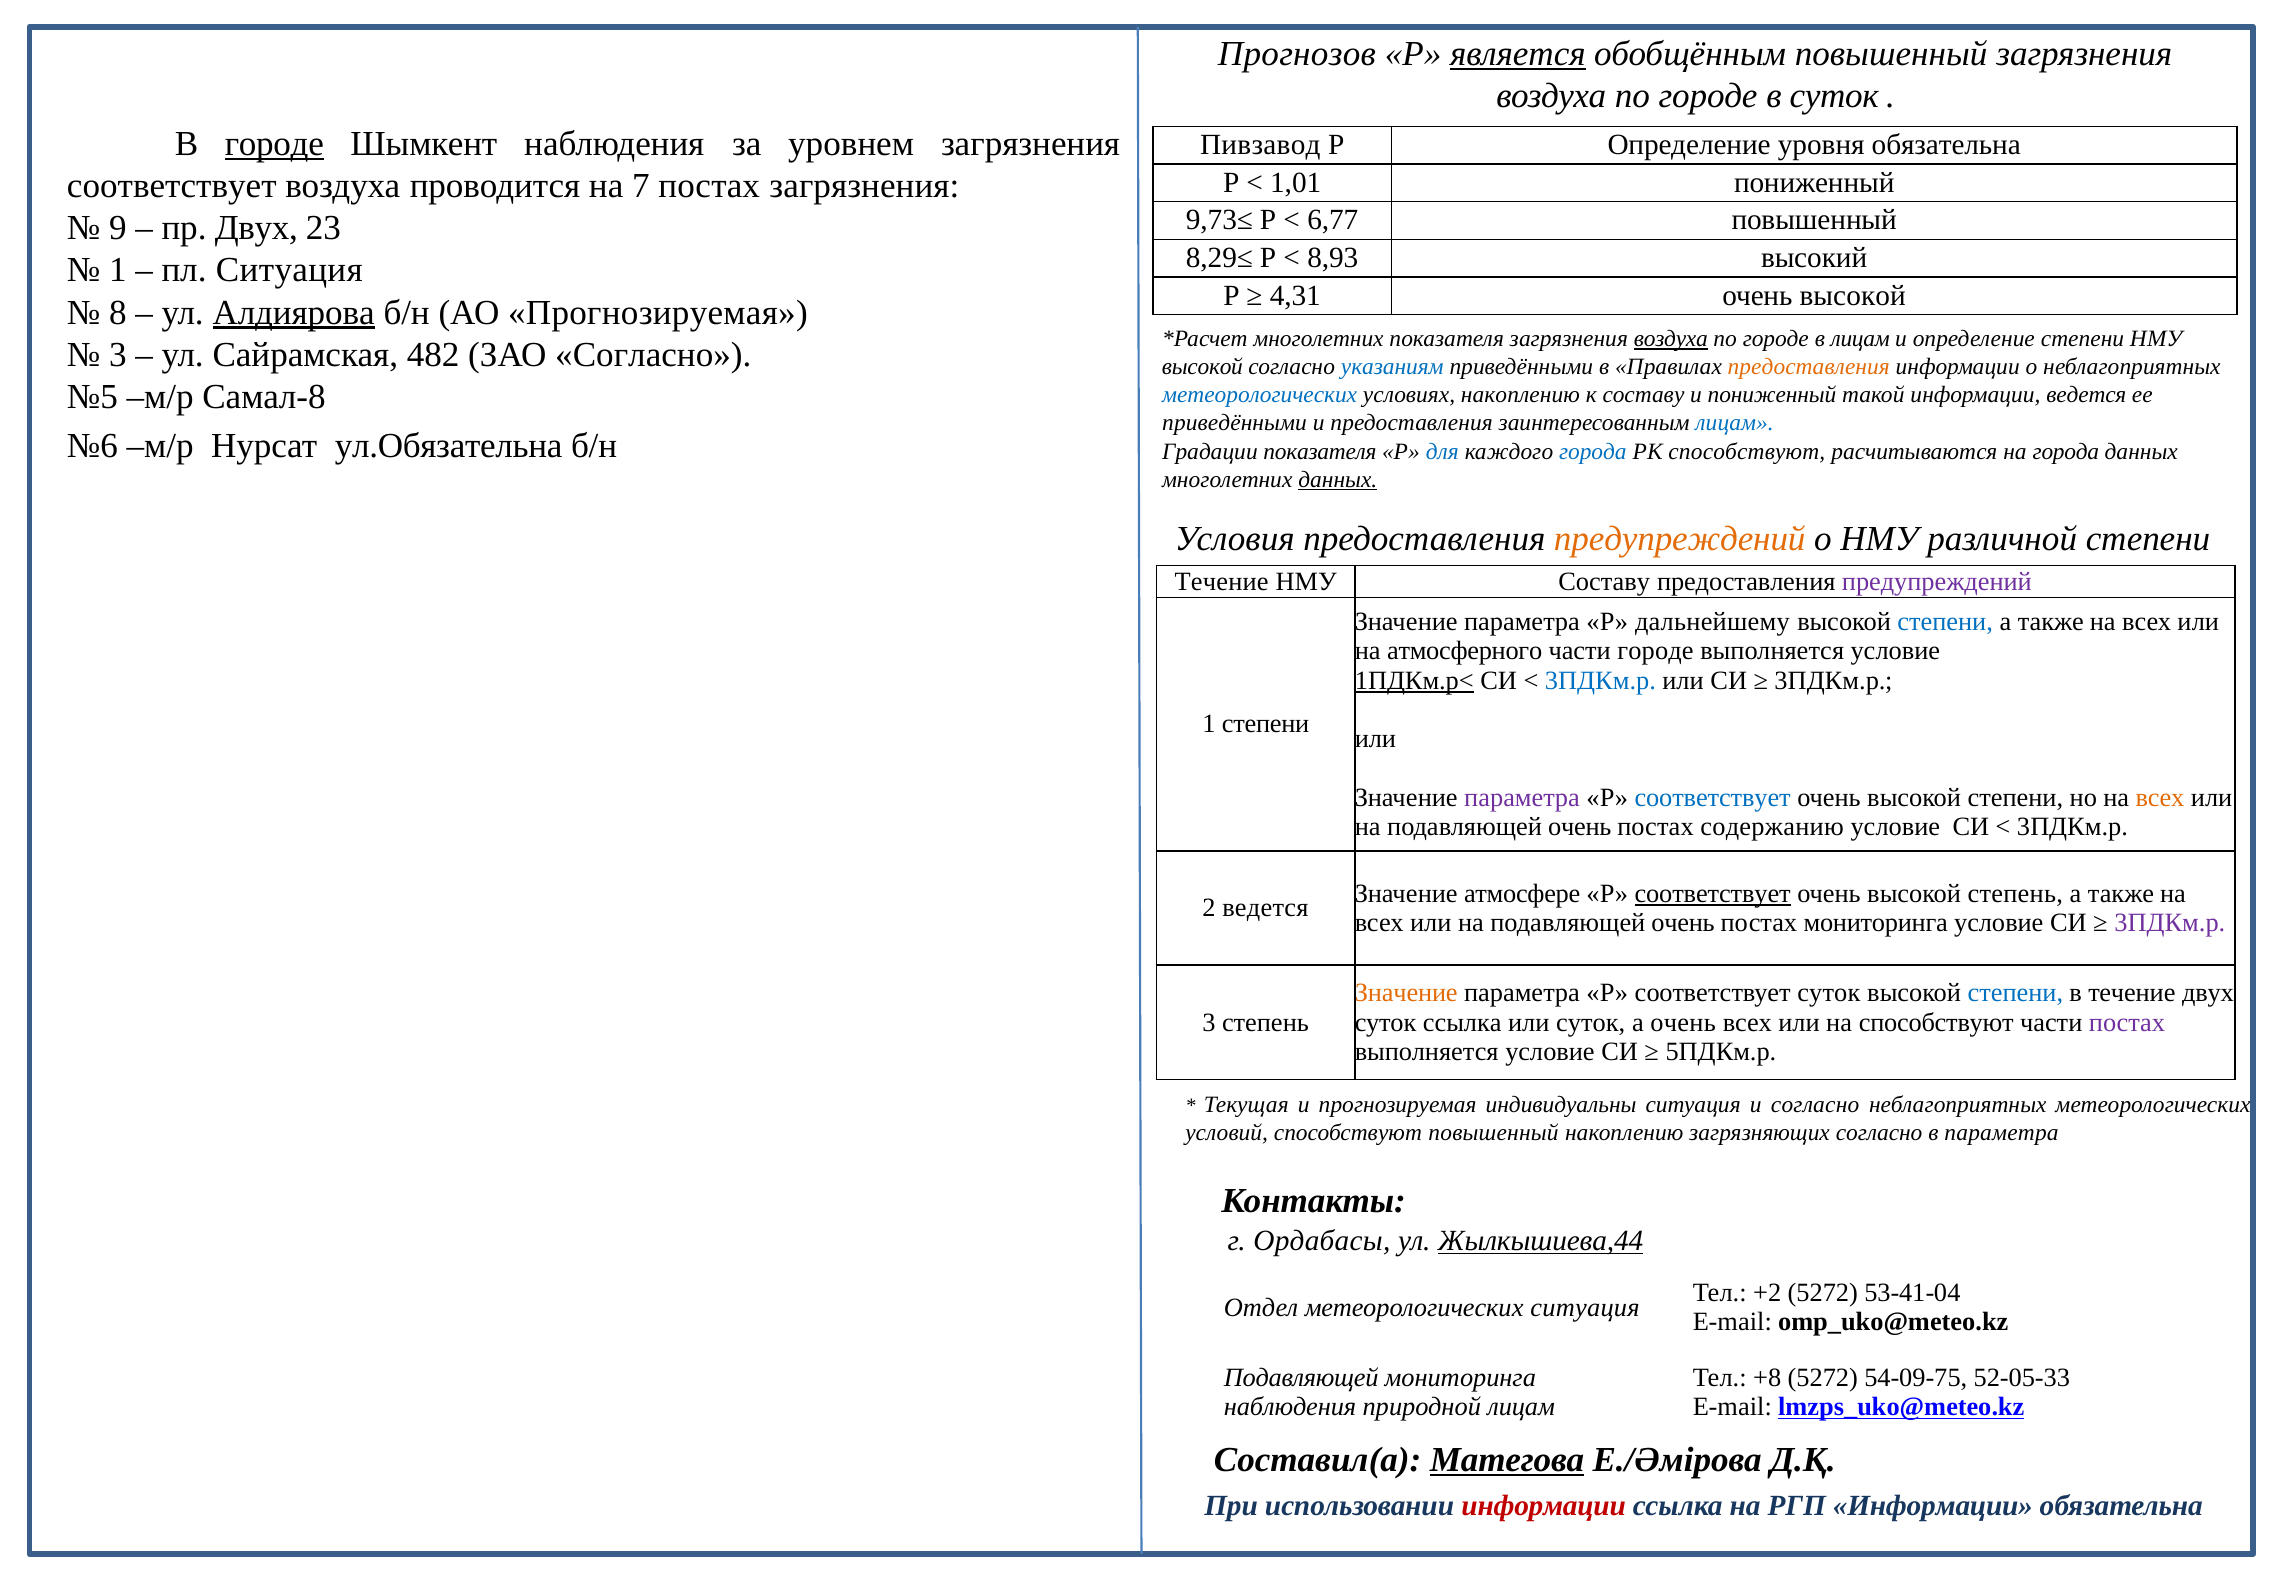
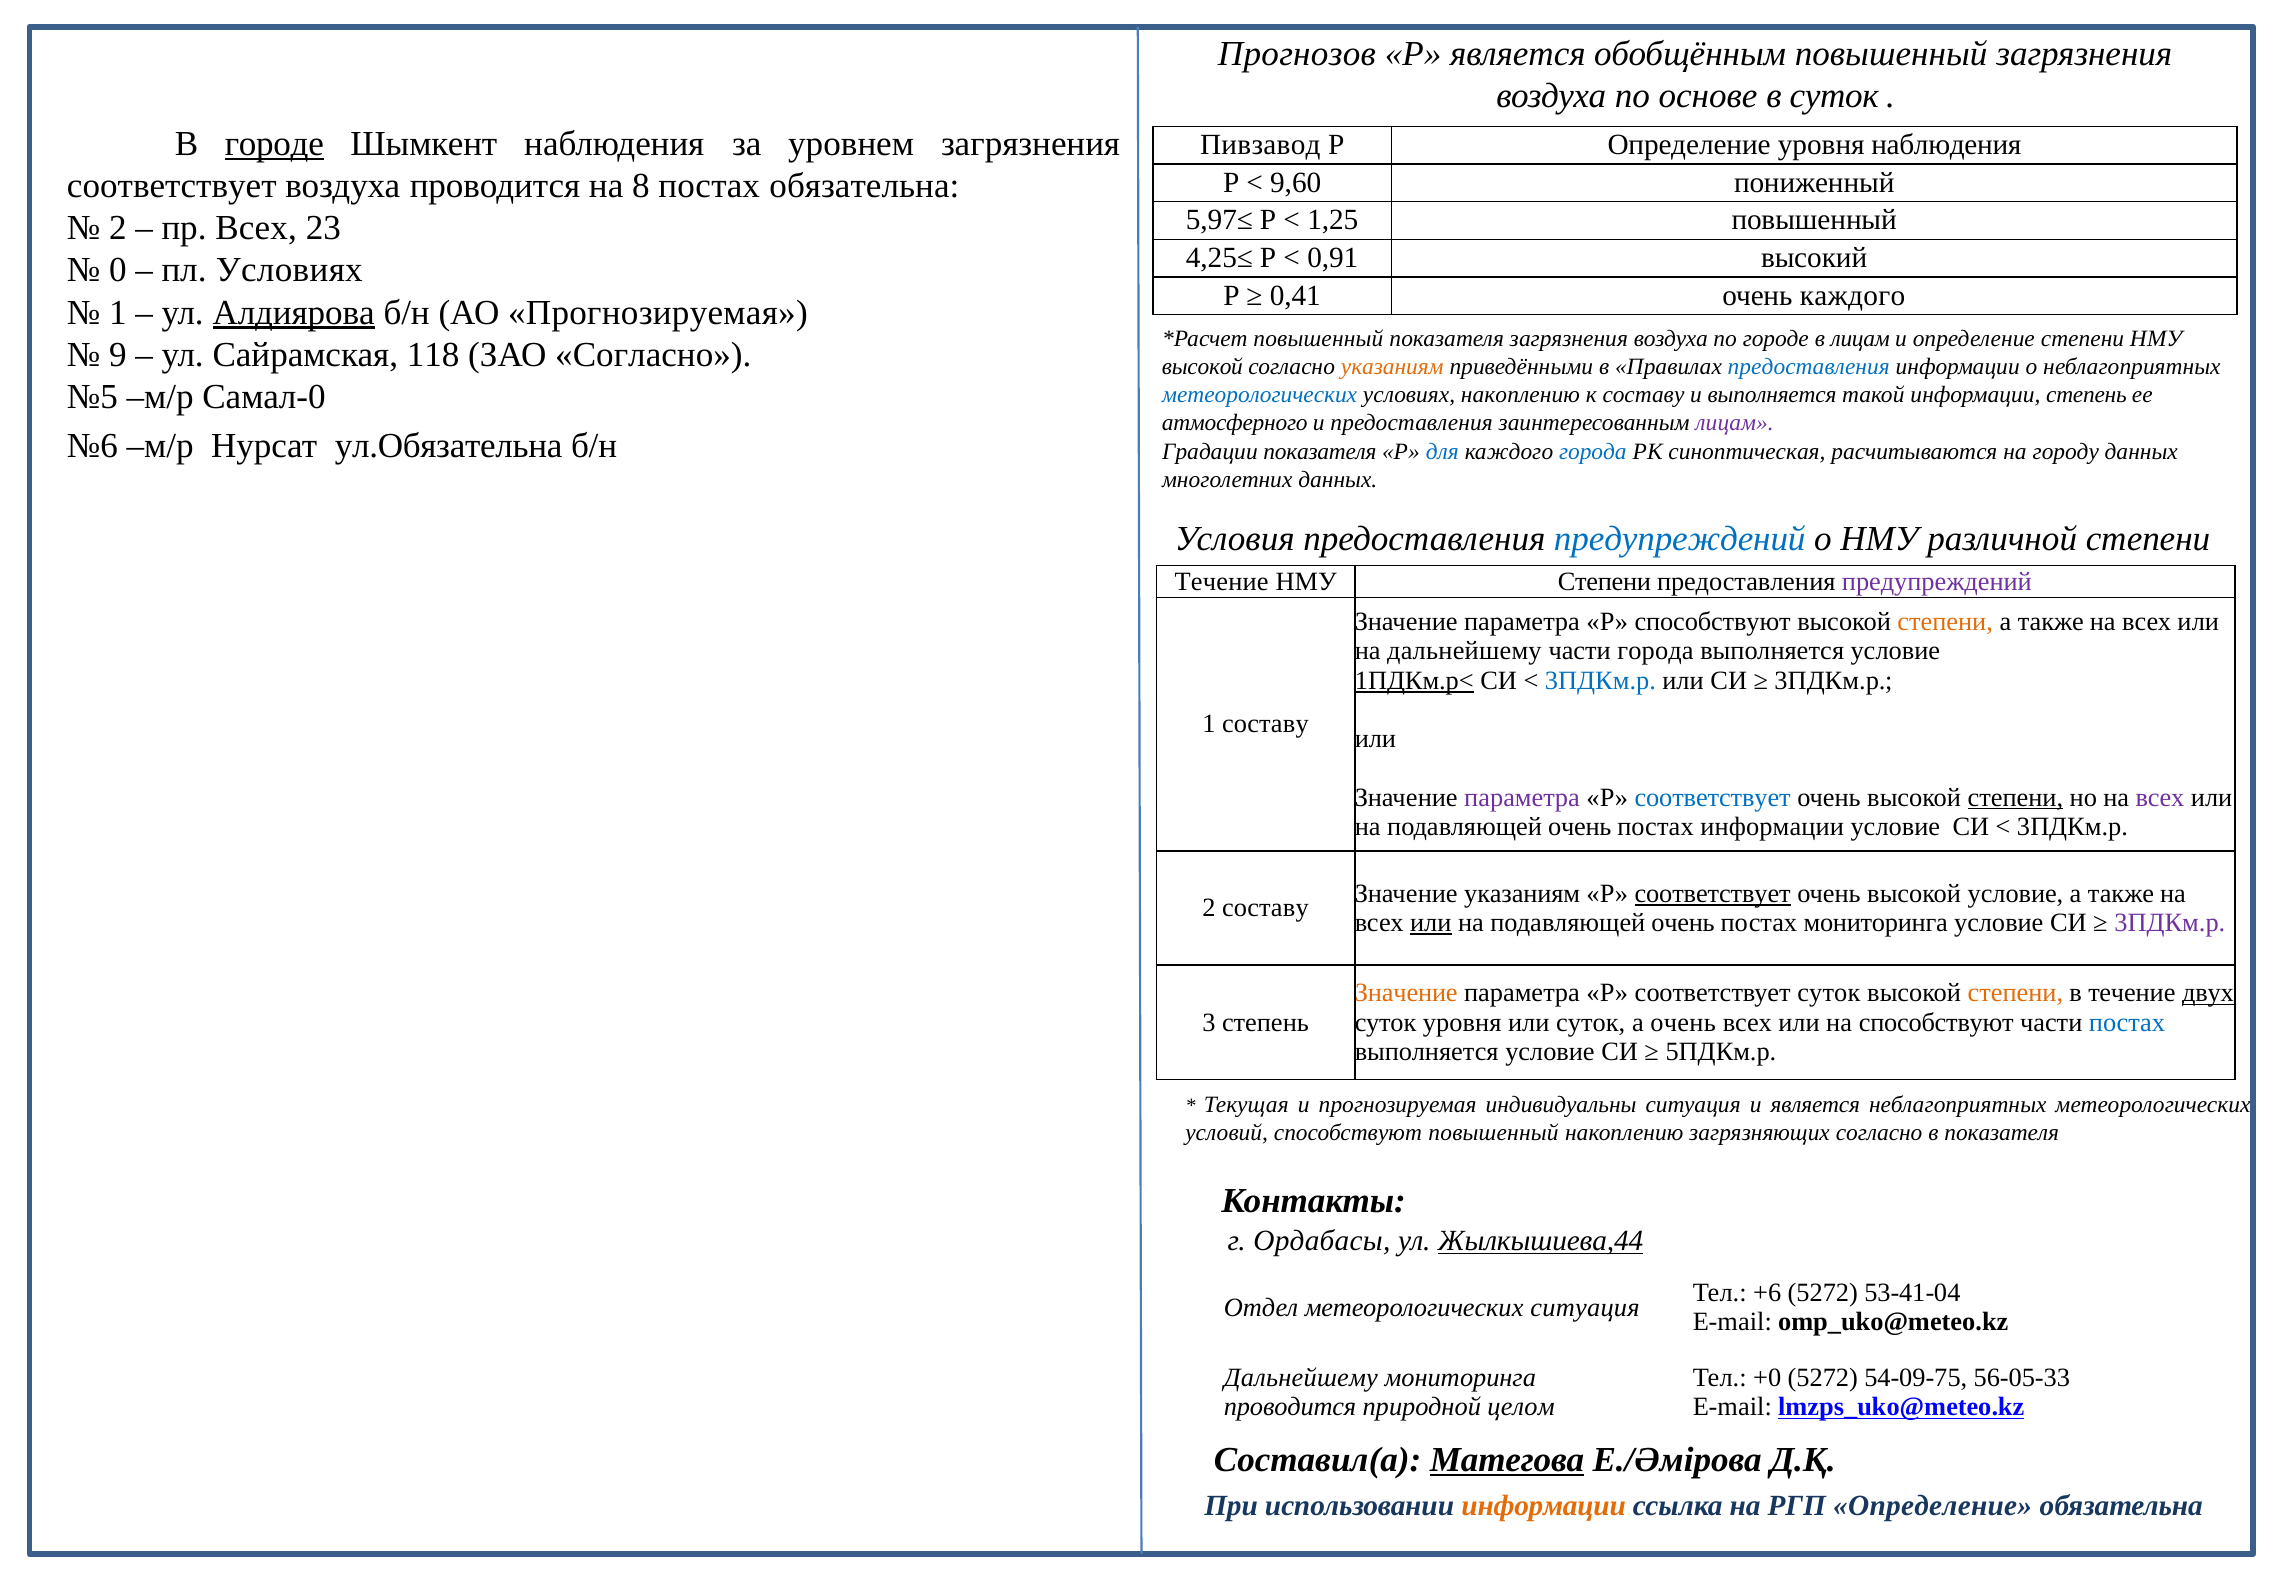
является at (1518, 54) underline: present -> none
городе at (1708, 96): городе -> основе
уровня обязательна: обязательна -> наблюдения
1,01: 1,01 -> 9,60
7: 7 -> 8
постах загрязнения: загрязнения -> обязательна
9,73≤: 9,73≤ -> 5,97≤
6,77: 6,77 -> 1,25
9 at (118, 228): 9 -> 2
пр Двух: Двух -> Всех
8,29≤: 8,29≤ -> 4,25≤
8,93: 8,93 -> 0,91
1 at (118, 270): 1 -> 0
пл Ситуация: Ситуация -> Условиях
4,31: 4,31 -> 0,41
высокой at (1853, 296): высокой -> каждого
8 at (118, 312): 8 -> 1
многолетних at (1318, 339): многолетних -> повышенный
воздуха at (1671, 339) underline: present -> none
3 at (118, 354): 3 -> 9
482: 482 -> 118
указаниям at (1392, 367) colour: blue -> orange
предоставления at (1809, 367) colour: orange -> blue
Самал-8: Самал-8 -> Самал-0
и пониженный: пониженный -> выполняется
информации ведется: ведется -> степень
приведёнными at (1235, 423): приведёнными -> атмосферного
лицам at (1735, 423) colour: blue -> purple
РК способствуют: способствуют -> синоптическая
на города: города -> городу
данных at (1338, 479) underline: present -> none
предупреждений at (1680, 538) colour: orange -> blue
НМУ Составу: Составу -> Степени
Р дальнейшему: дальнейшему -> способствуют
степени at (1945, 622) colour: blue -> orange
на атмосферного: атмосферного -> дальнейшему
части городе: городе -> города
1 степени: степени -> составу
степени at (2015, 797) underline: none -> present
всех at (2160, 797) colour: orange -> purple
постах содержанию: содержанию -> информации
Значение атмосфере: атмосфере -> указаниям
высокой степень: степень -> условие
2 ведется: ведется -> составу
или at (1431, 923) underline: none -> present
степени at (2015, 993) colour: blue -> orange
двух at (2208, 993) underline: none -> present
суток ссылка: ссылка -> уровня
постах at (2127, 1022) colour: purple -> blue
и согласно: согласно -> является
в параметра: параметра -> показателя
+2: +2 -> +6
Подавляющей at (1301, 1377): Подавляющей -> Дальнейшему
+8: +8 -> +0
52-05-33: 52-05-33 -> 56-05-33
наблюдения at (1290, 1406): наблюдения -> проводится
природной лицам: лицам -> целом
информации at (1544, 1505) colour: red -> orange
РГП Информации: Информации -> Определение
